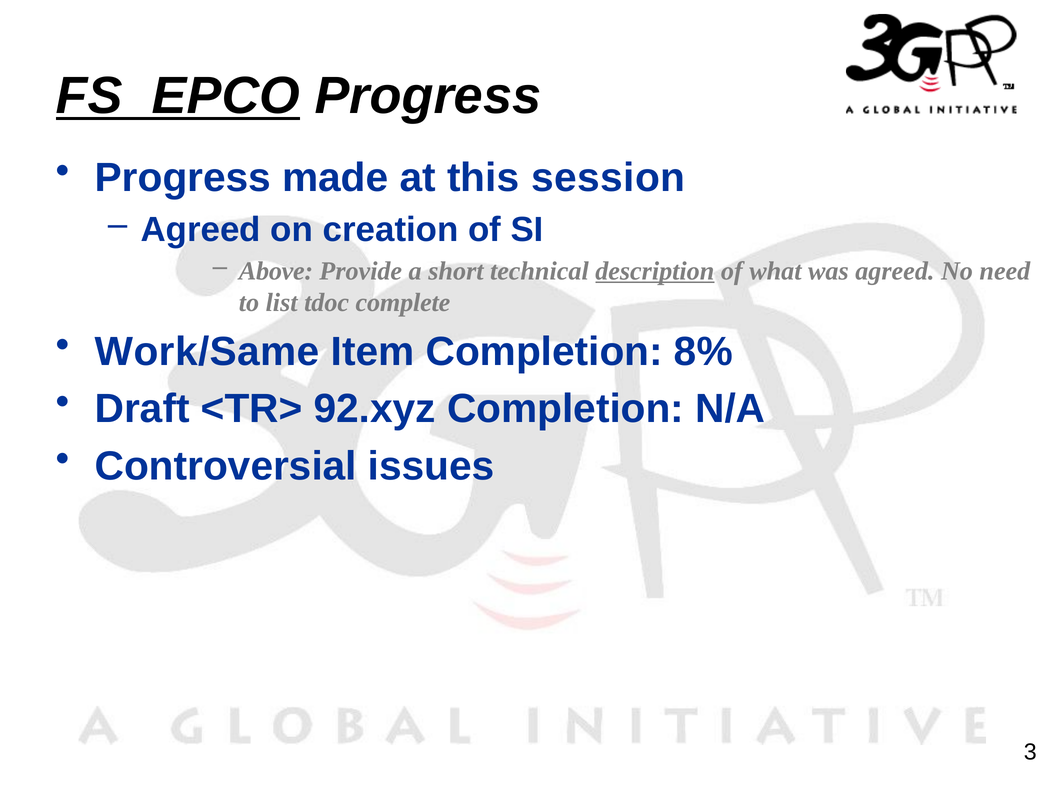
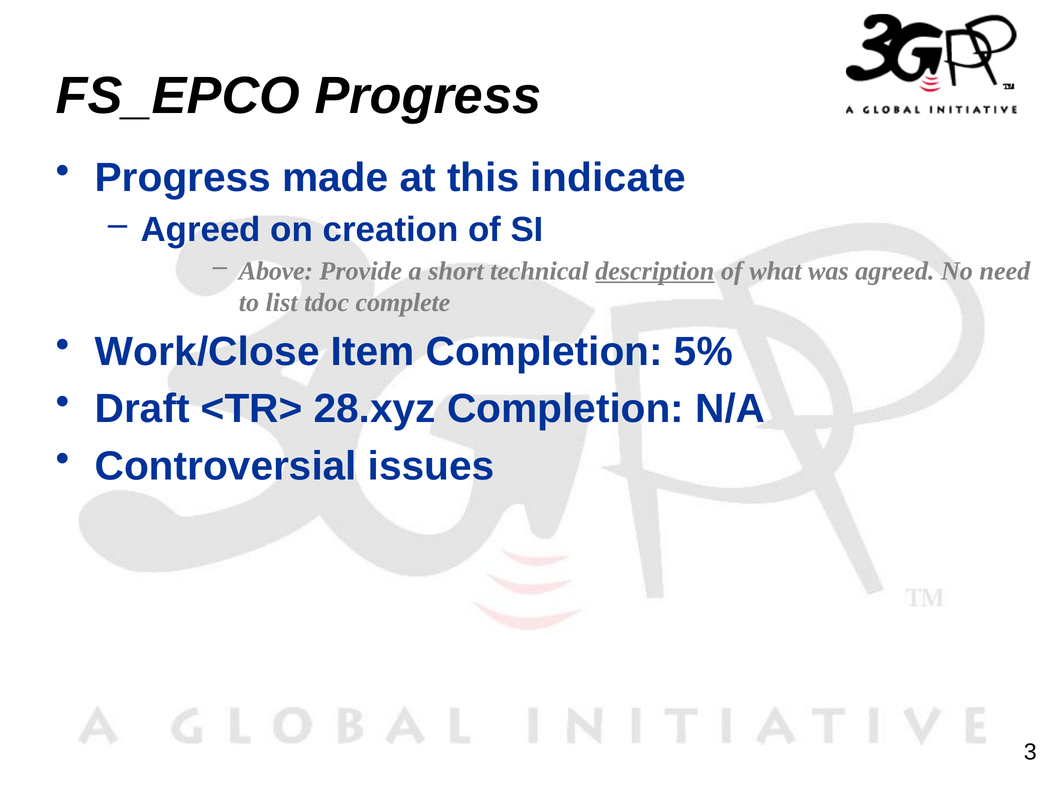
FS_EPCO underline: present -> none
session: session -> indicate
Work/Same: Work/Same -> Work/Close
8%: 8% -> 5%
92.xyz: 92.xyz -> 28.xyz
